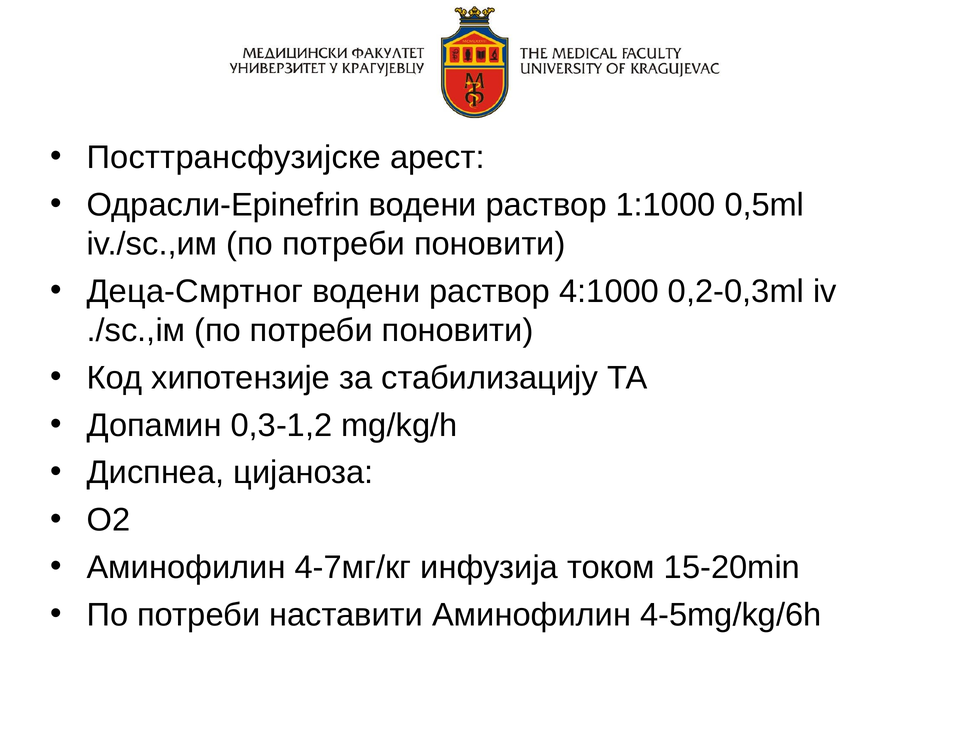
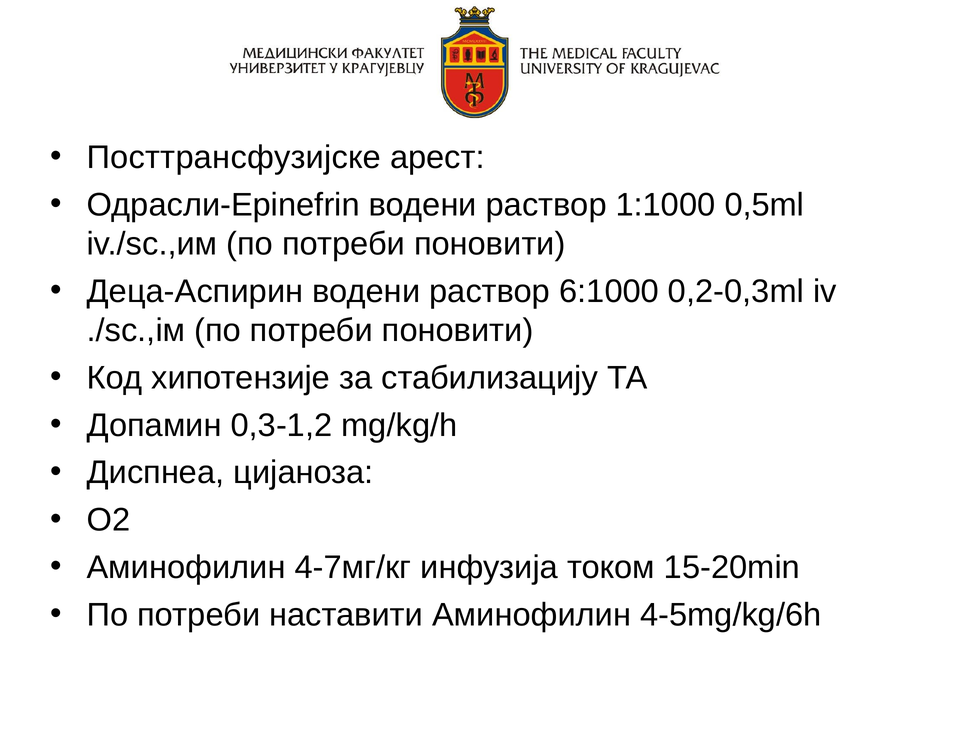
Деца-Смртног: Деца-Смртног -> Деца-Аспирин
4:1000: 4:1000 -> 6:1000
